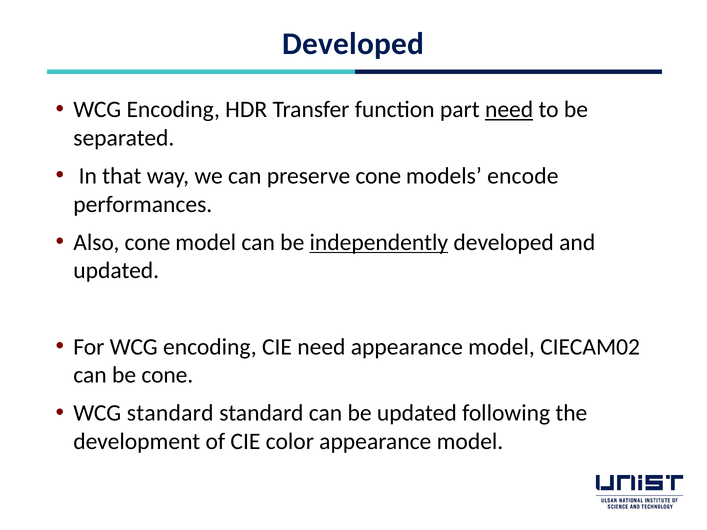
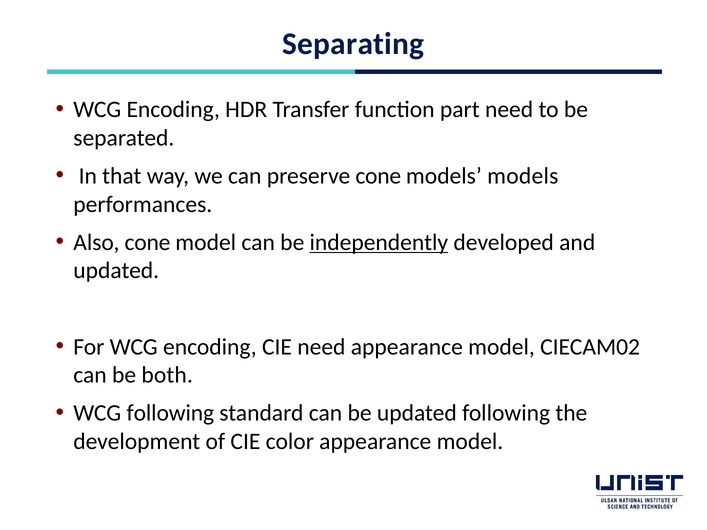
Developed at (353, 44): Developed -> Separating
need at (509, 110) underline: present -> none
models encode: encode -> models
be cone: cone -> both
WCG standard: standard -> following
